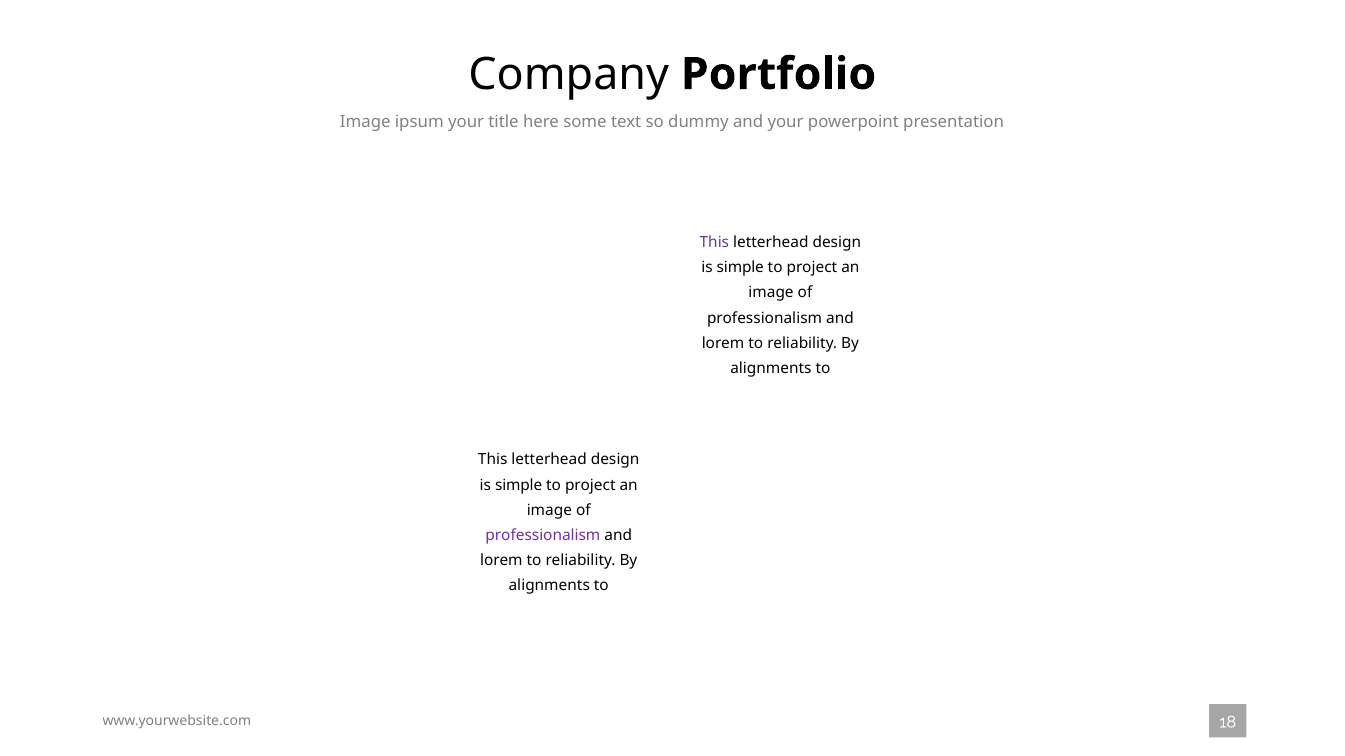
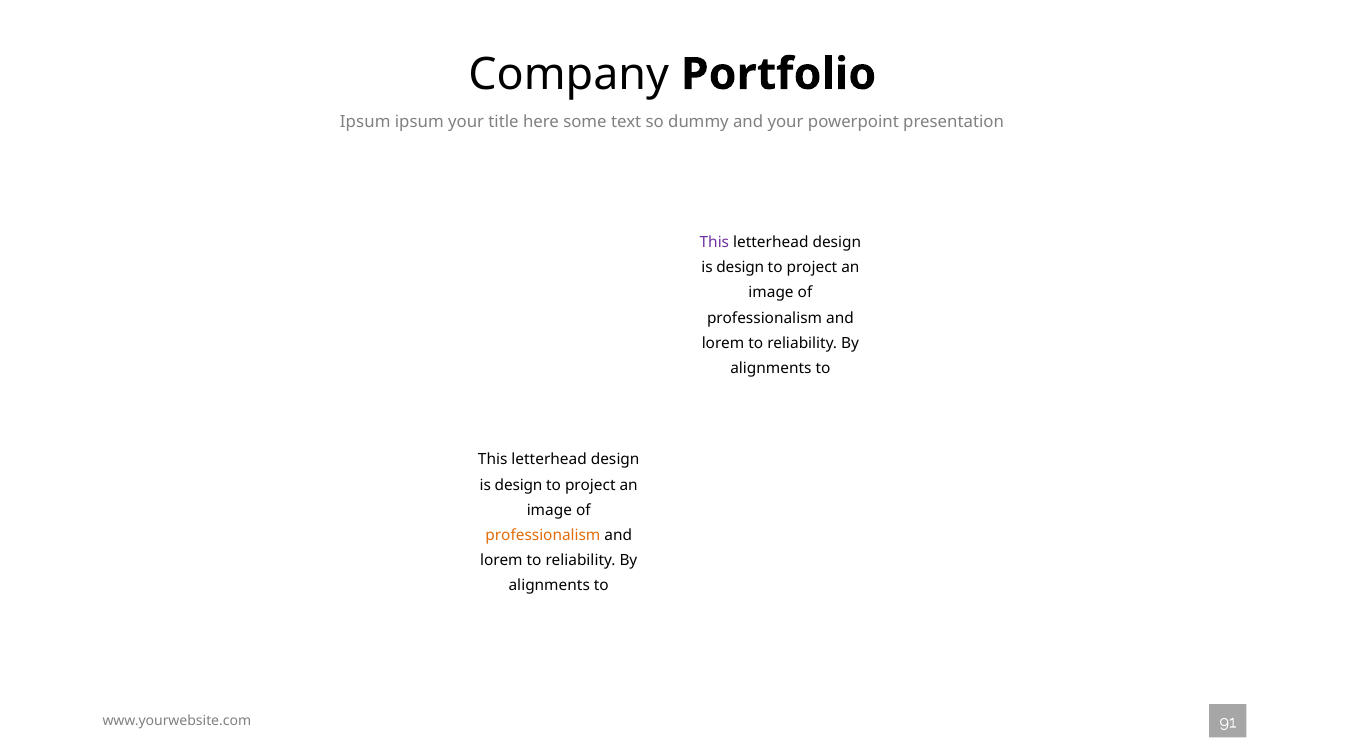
Image at (365, 122): Image -> Ipsum
simple at (740, 268): simple -> design
simple at (519, 485): simple -> design
professionalism at (543, 536) colour: purple -> orange
18: 18 -> 91
